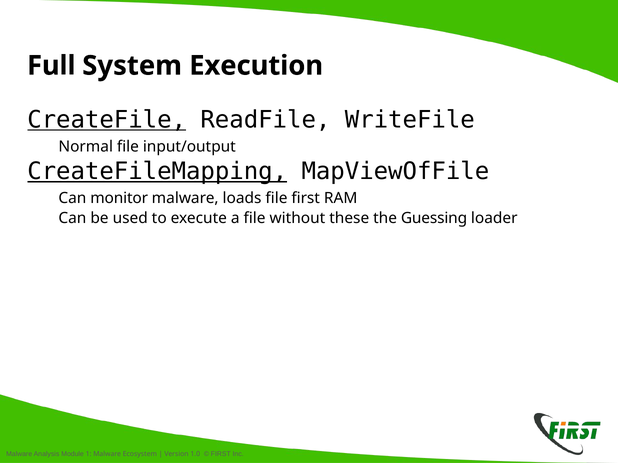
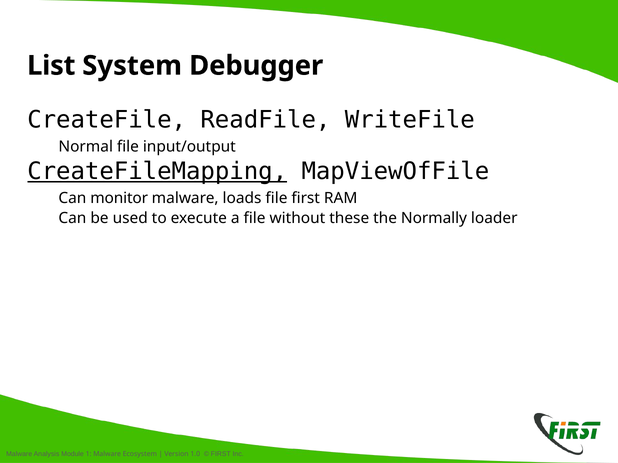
Full: Full -> List
Execution: Execution -> Debugger
CreateFile underline: present -> none
Guessing: Guessing -> Normally
